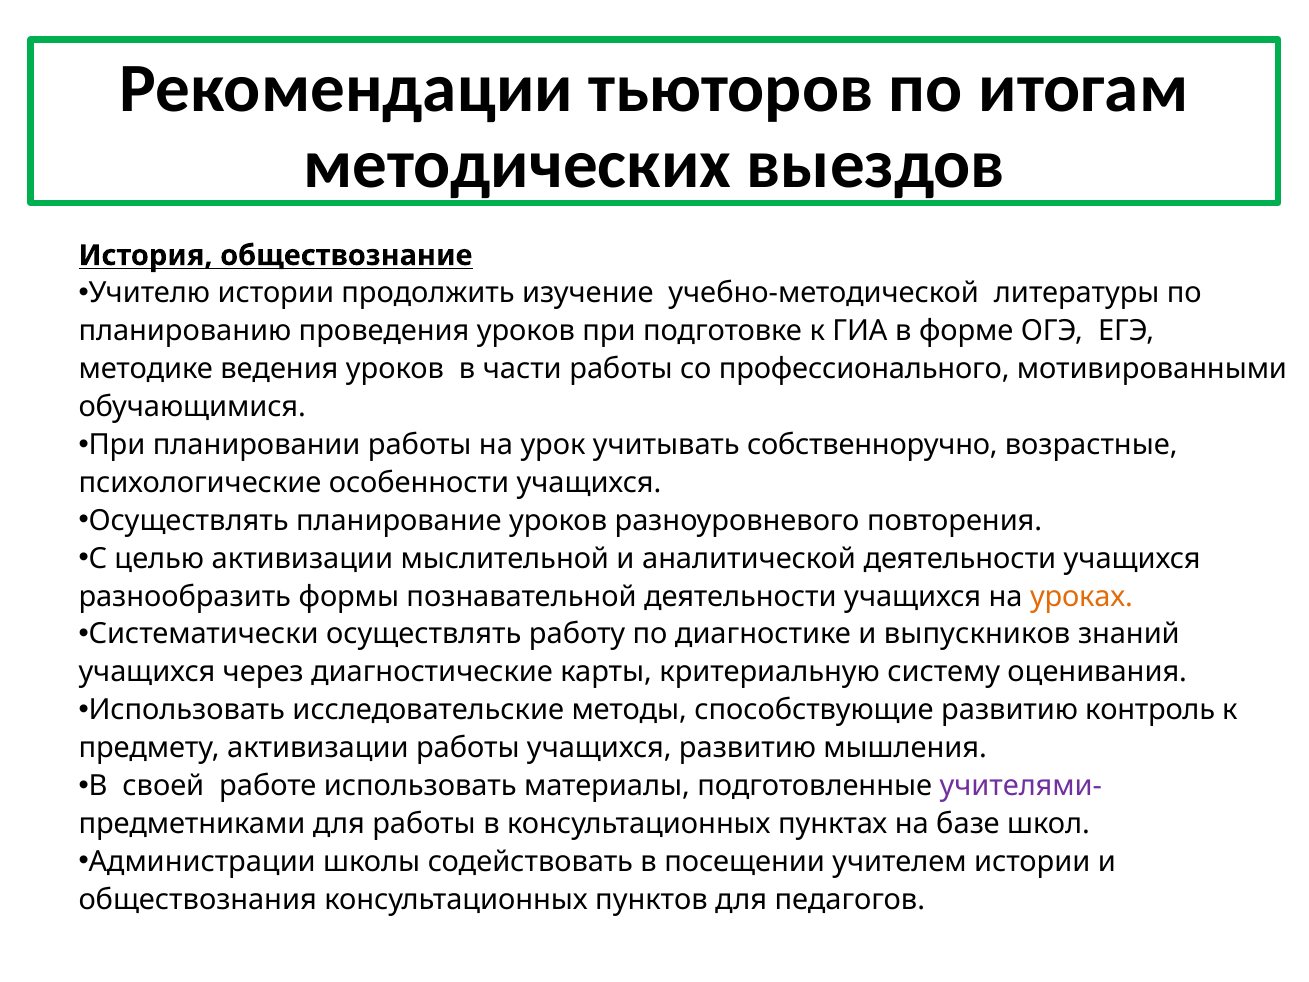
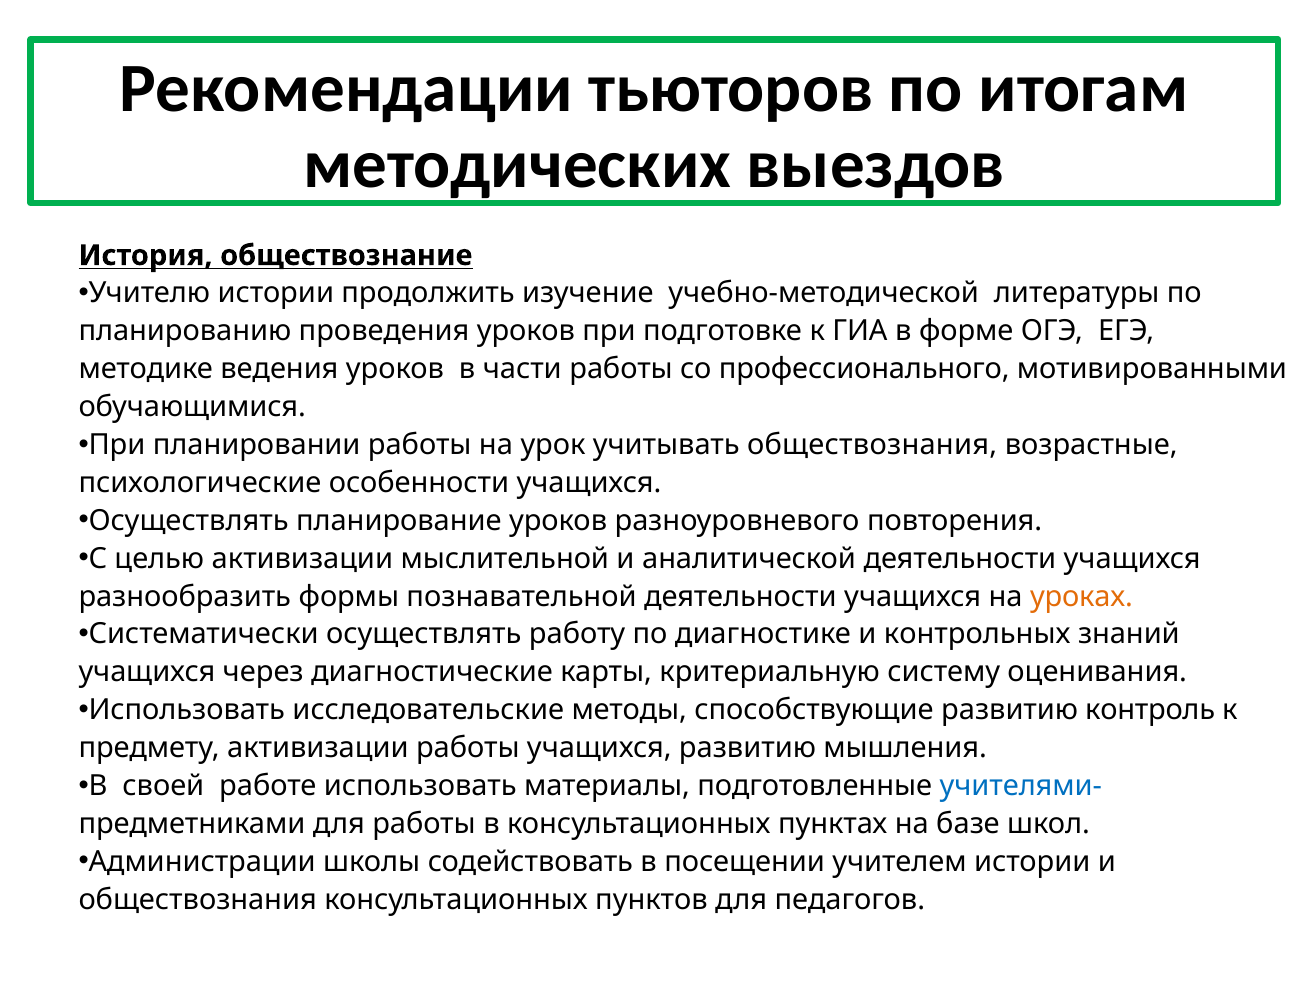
учитывать собственноручно: собственноручно -> обществознания
выпускников: выпускников -> контрольных
учителями- colour: purple -> blue
